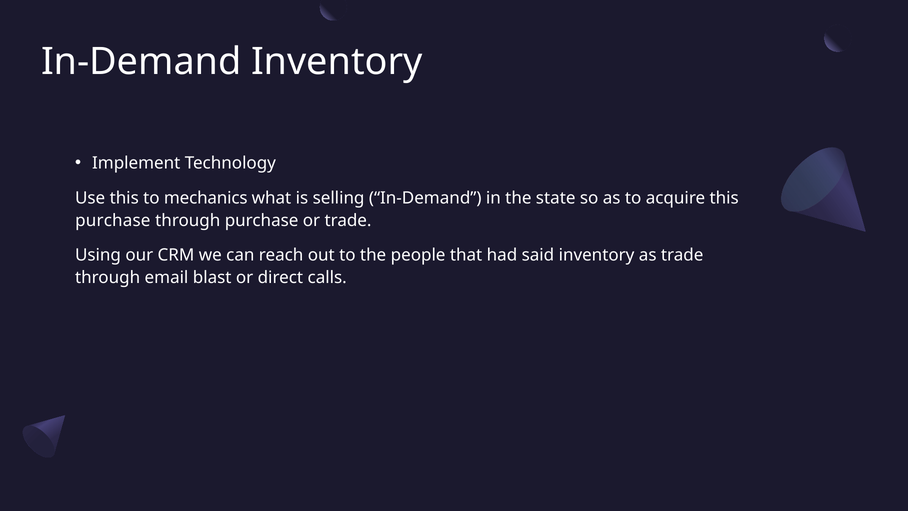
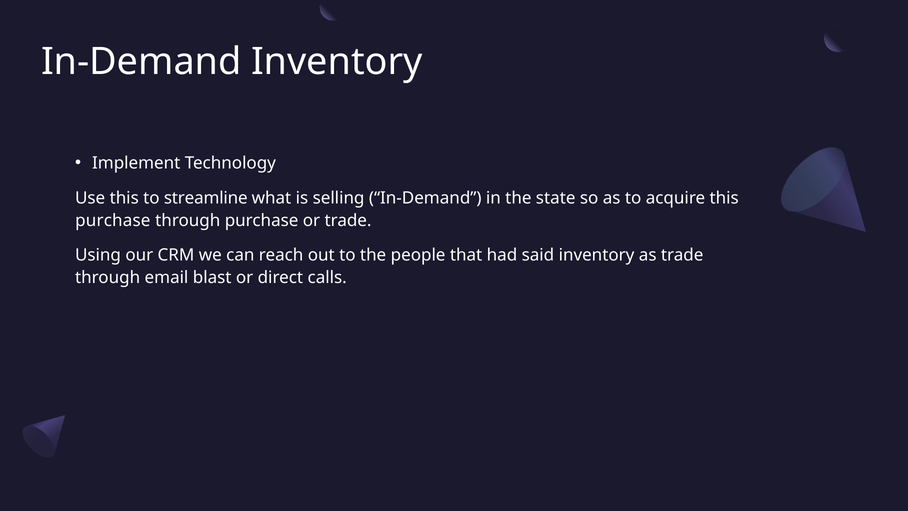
mechanics: mechanics -> streamline
